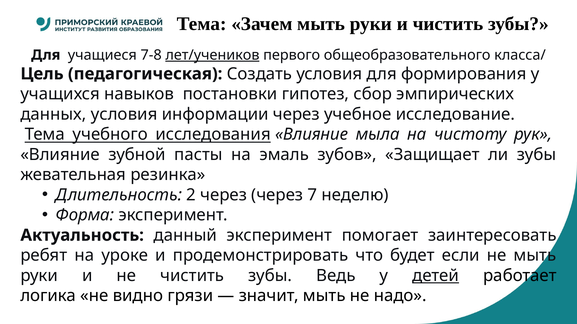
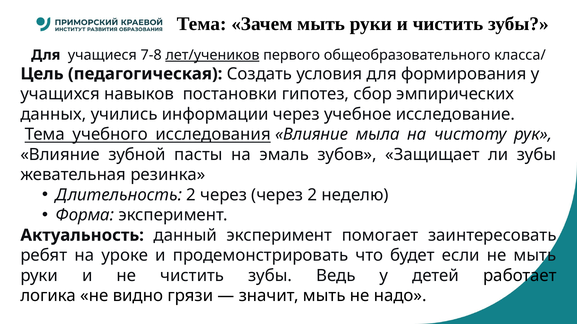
данных условия: условия -> учились
через 7: 7 -> 2
детей underline: present -> none
